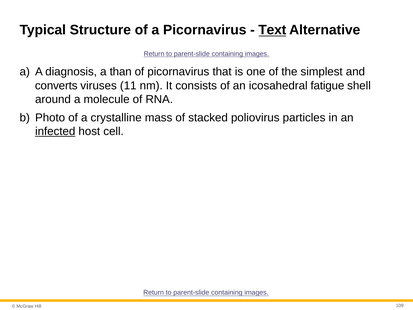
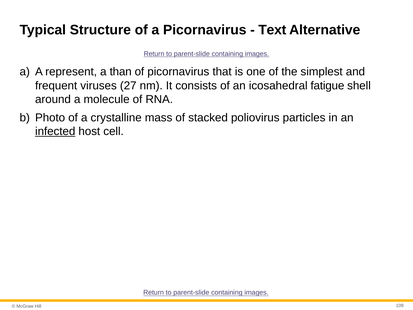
Text underline: present -> none
diagnosis: diagnosis -> represent
converts: converts -> frequent
11: 11 -> 27
